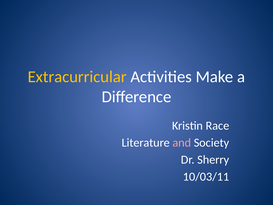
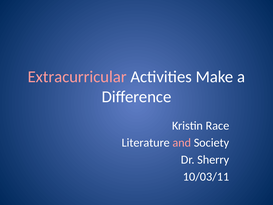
Extracurricular colour: yellow -> pink
